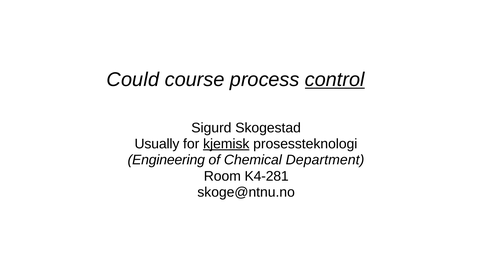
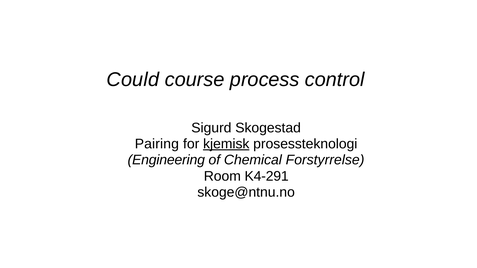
control underline: present -> none
Usually: Usually -> Pairing
Department: Department -> Forstyrrelse
K4-281: K4-281 -> K4-291
